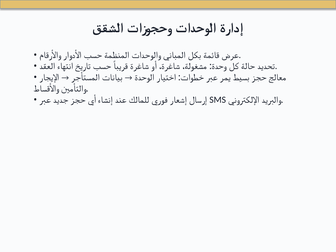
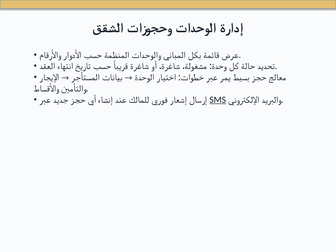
SMS underline: none -> present
